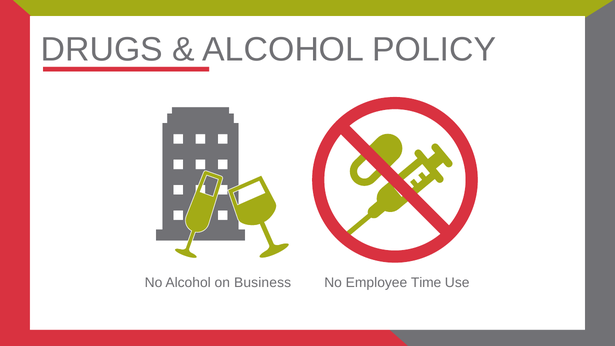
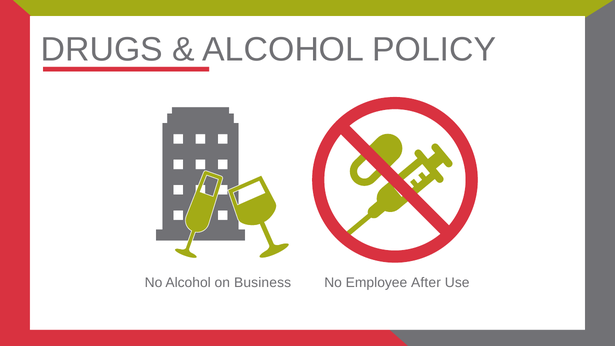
Time: Time -> After
